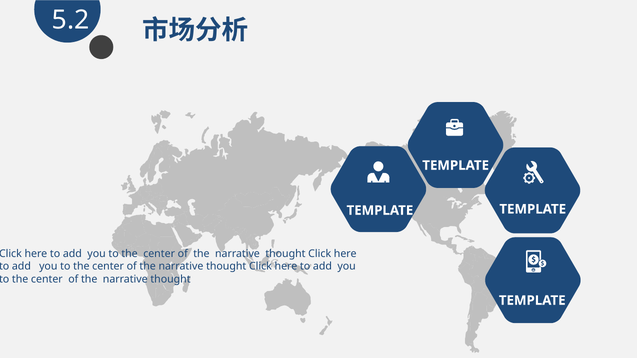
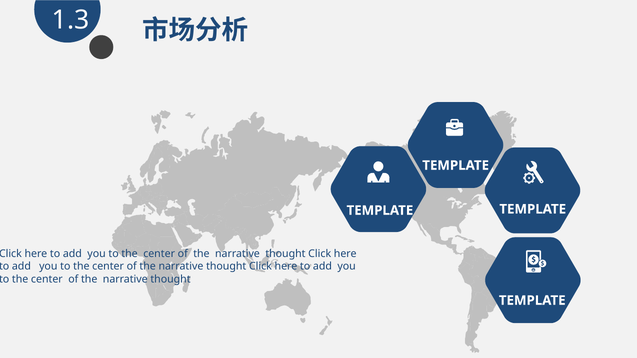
5.2: 5.2 -> 1.3
